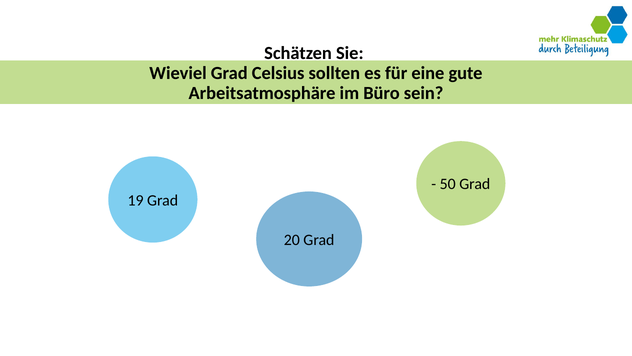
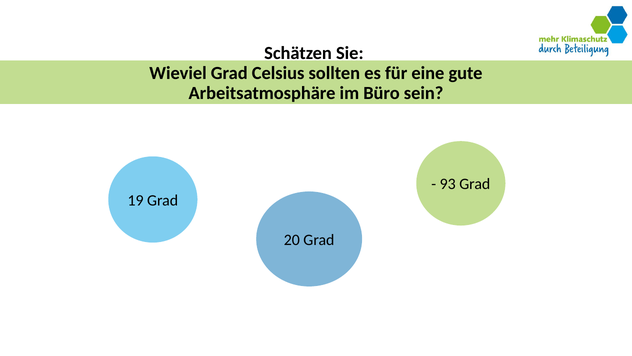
50: 50 -> 93
